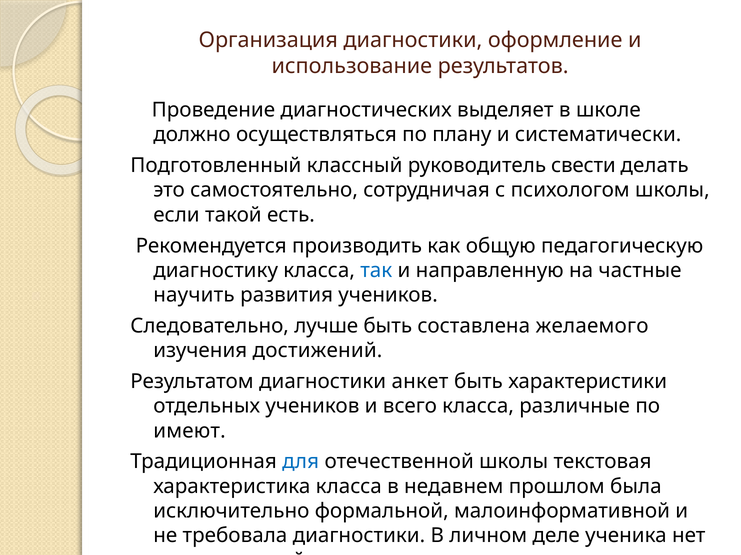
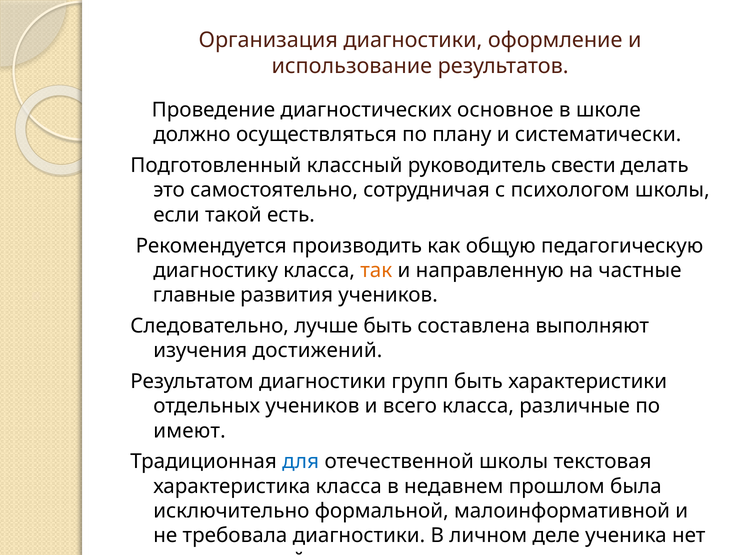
выделяет: выделяет -> основное
так colour: blue -> orange
научить: научить -> главные
желаемого: желаемого -> выполняют
анкет: анкет -> групп
